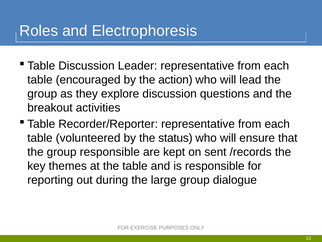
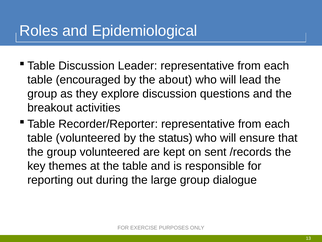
Electrophoresis: Electrophoresis -> Epidemiological
action: action -> about
group responsible: responsible -> volunteered
